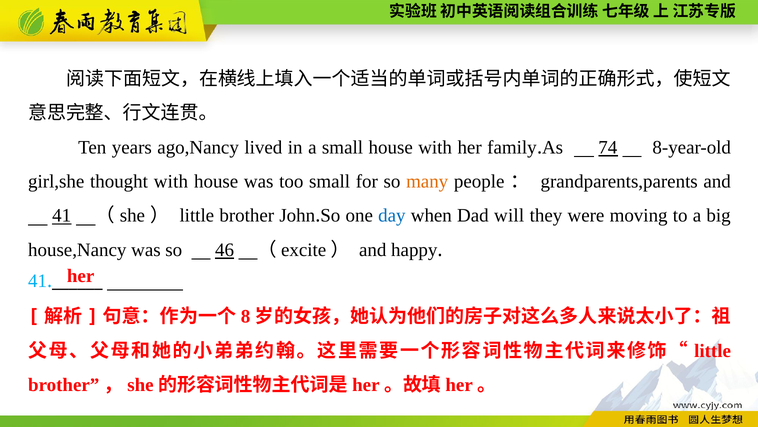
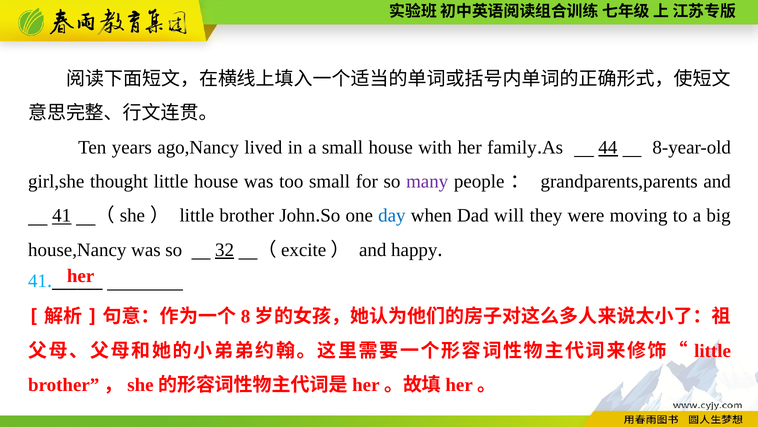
74: 74 -> 44
thought with: with -> little
many colour: orange -> purple
46: 46 -> 32
